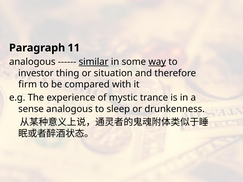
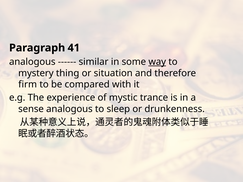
11: 11 -> 41
similar underline: present -> none
investor: investor -> mystery
